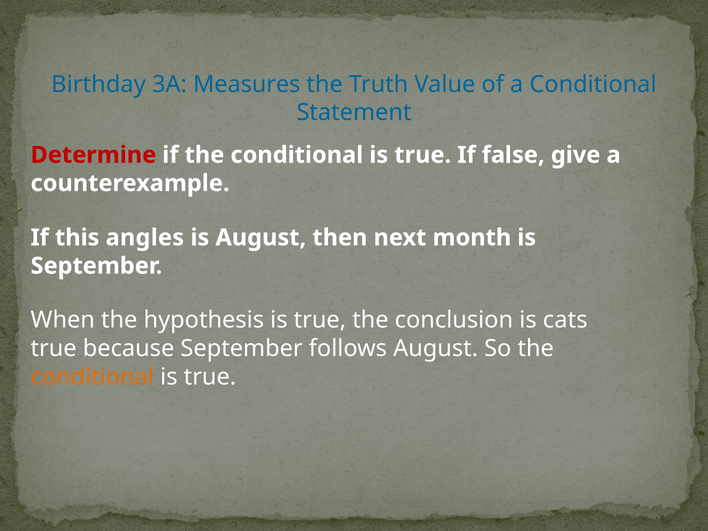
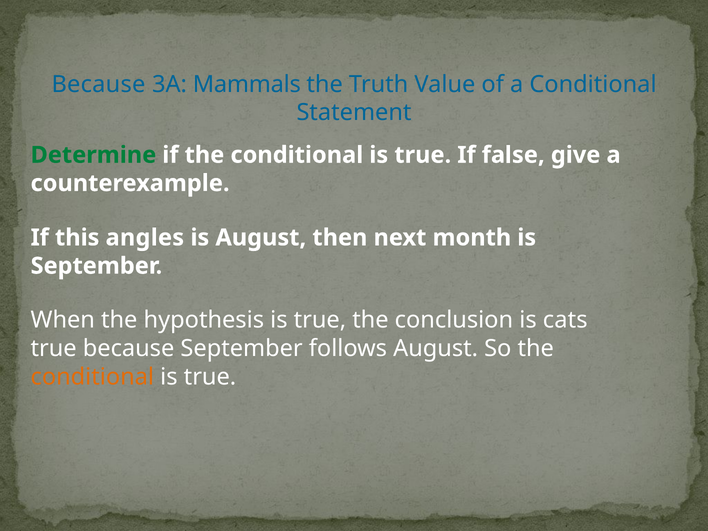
Birthday at (99, 84): Birthday -> Because
Measures: Measures -> Mammals
Determine colour: red -> green
